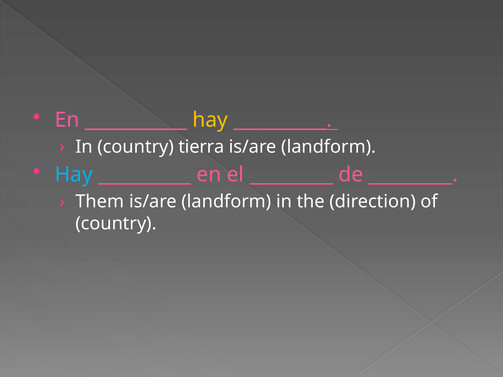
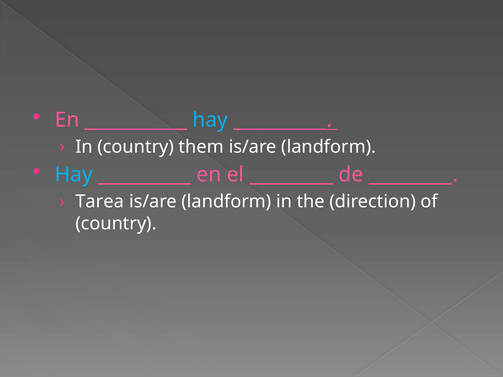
hay at (210, 120) colour: yellow -> light blue
tierra: tierra -> them
Them: Them -> Tarea
